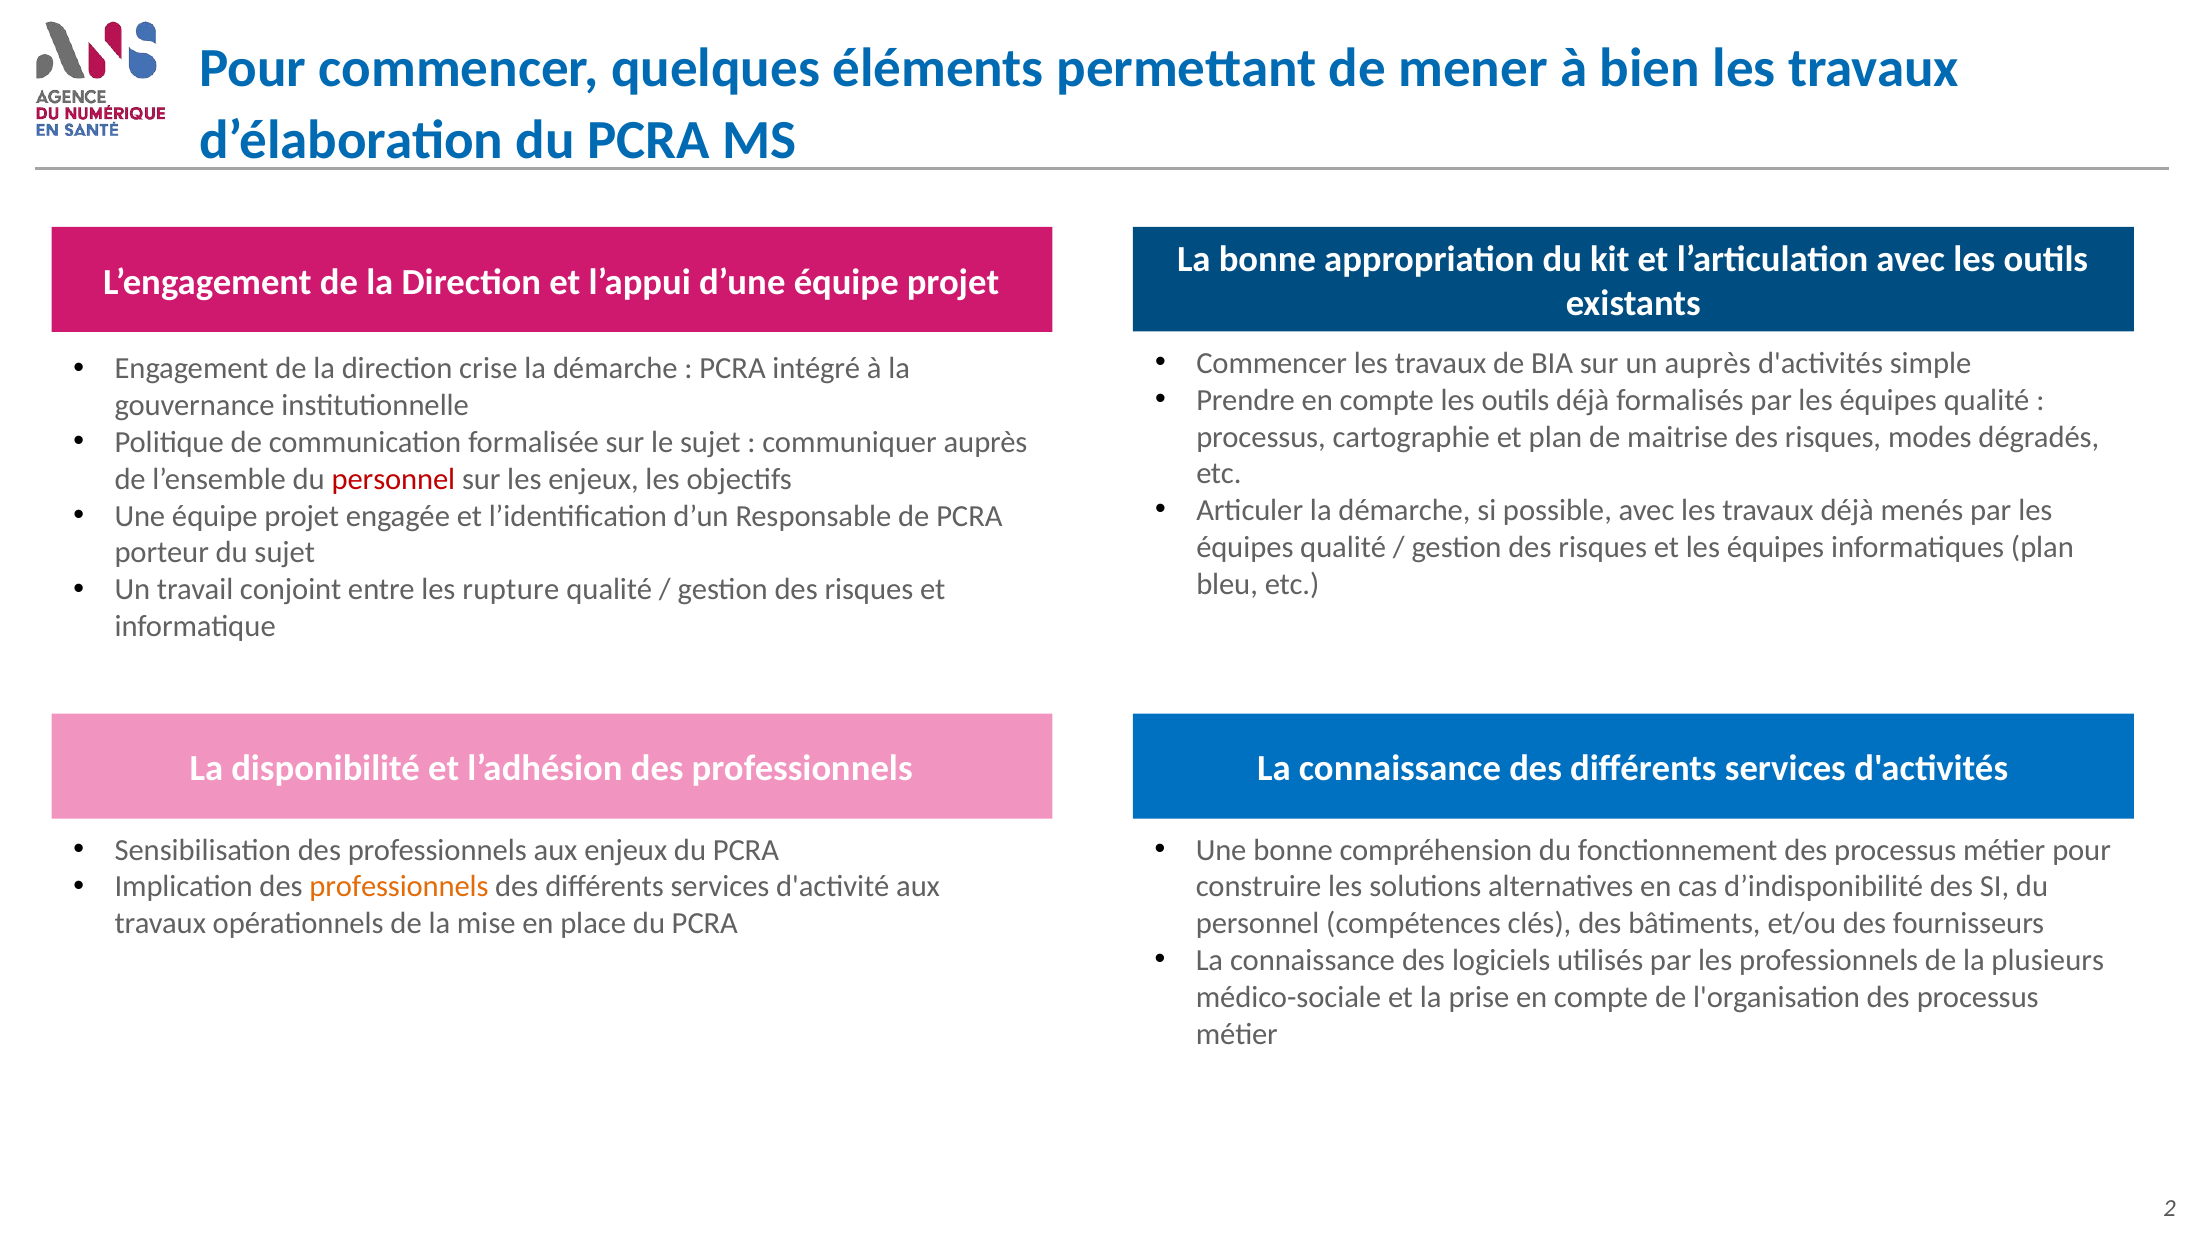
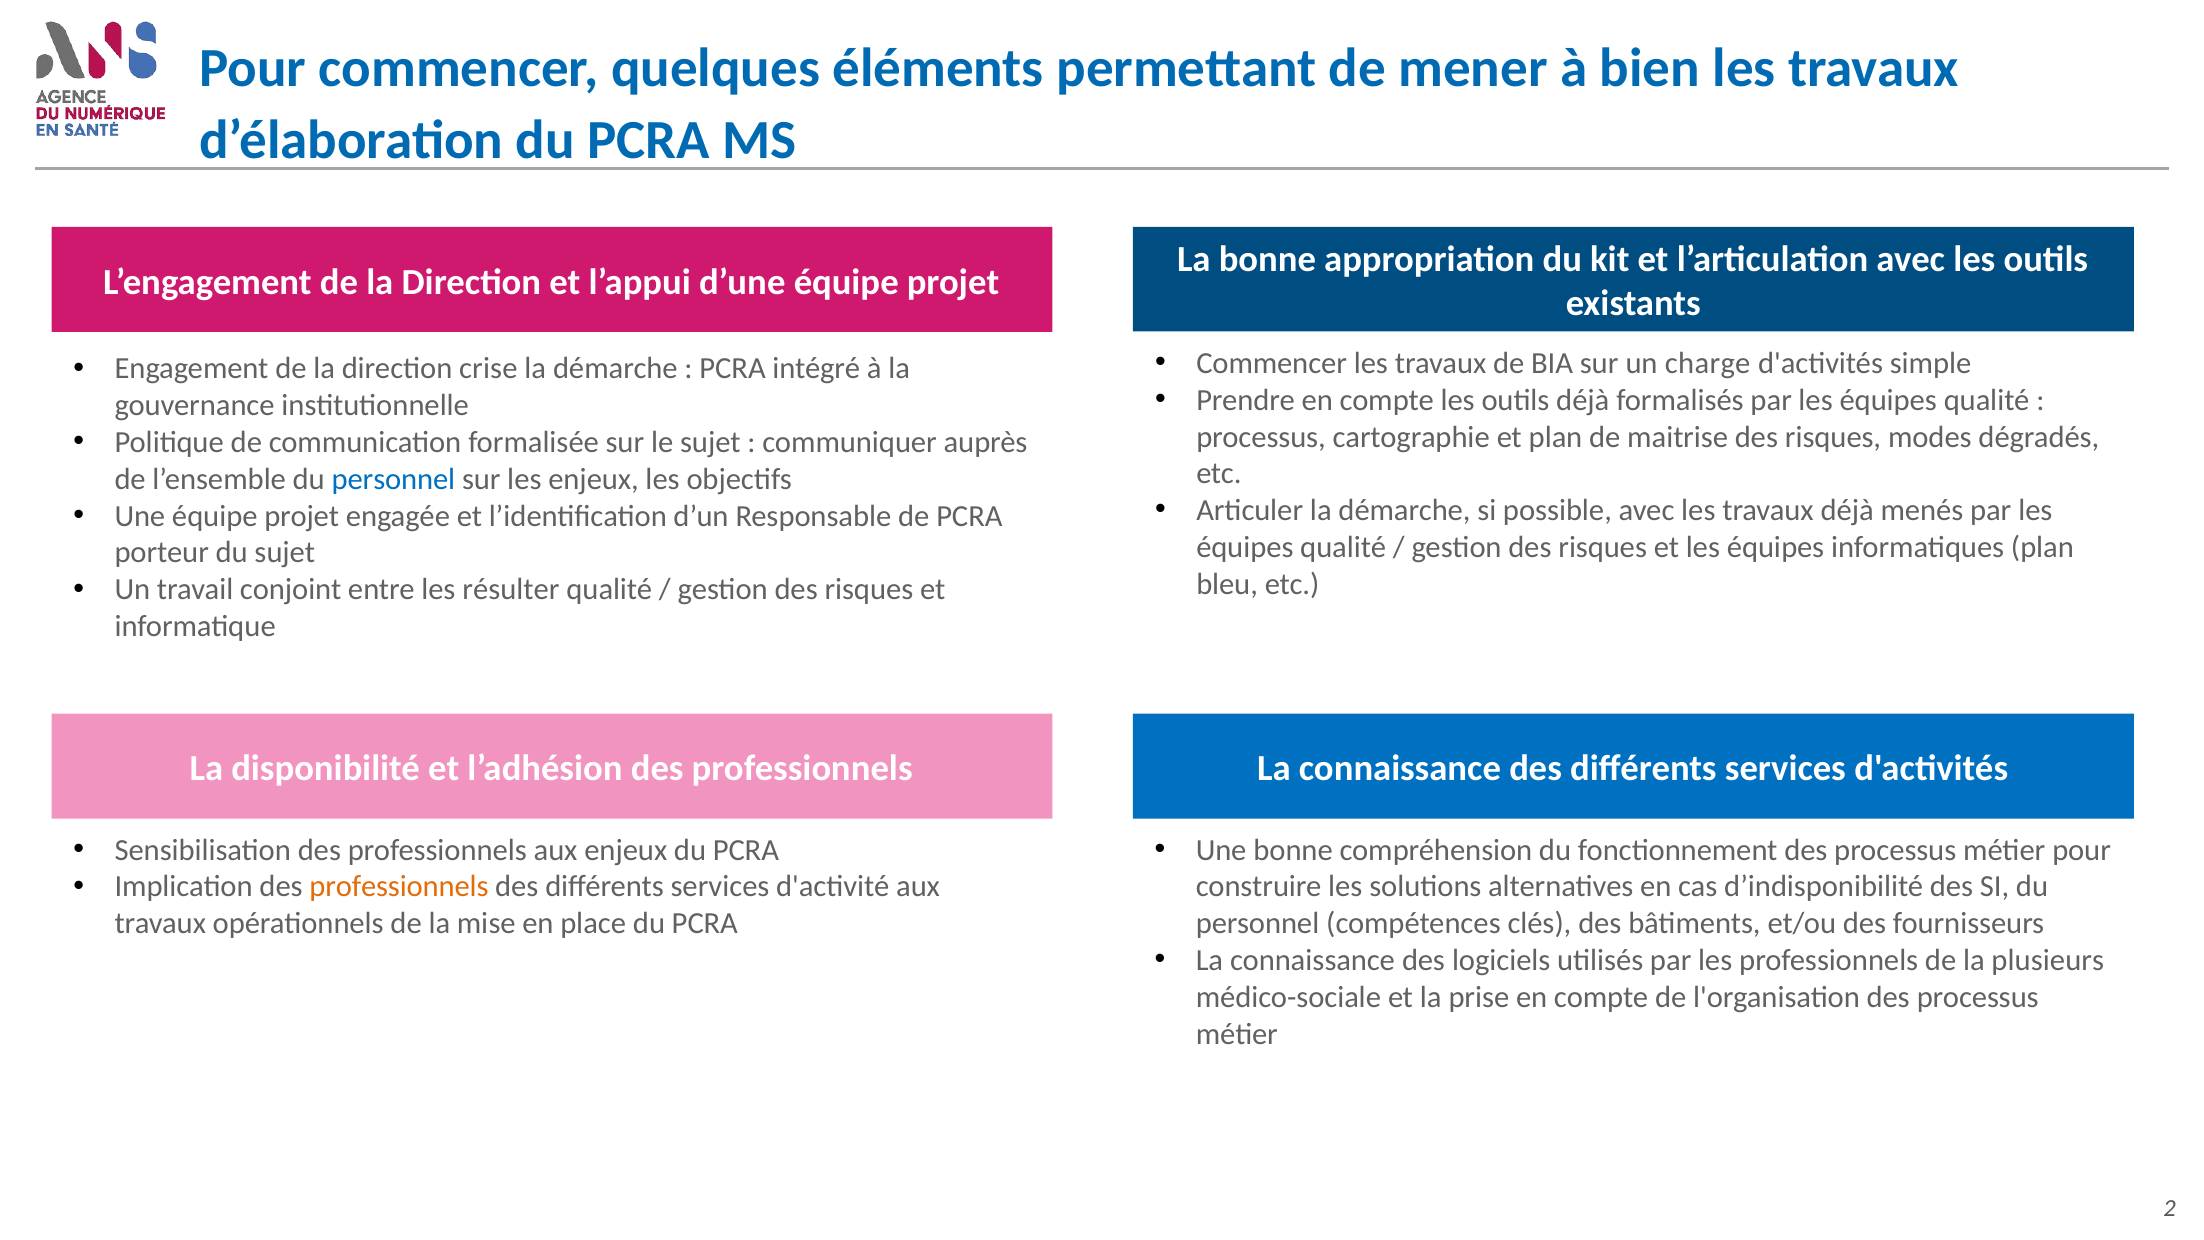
un auprès: auprès -> charge
personnel at (393, 479) colour: red -> blue
rupture: rupture -> résulter
